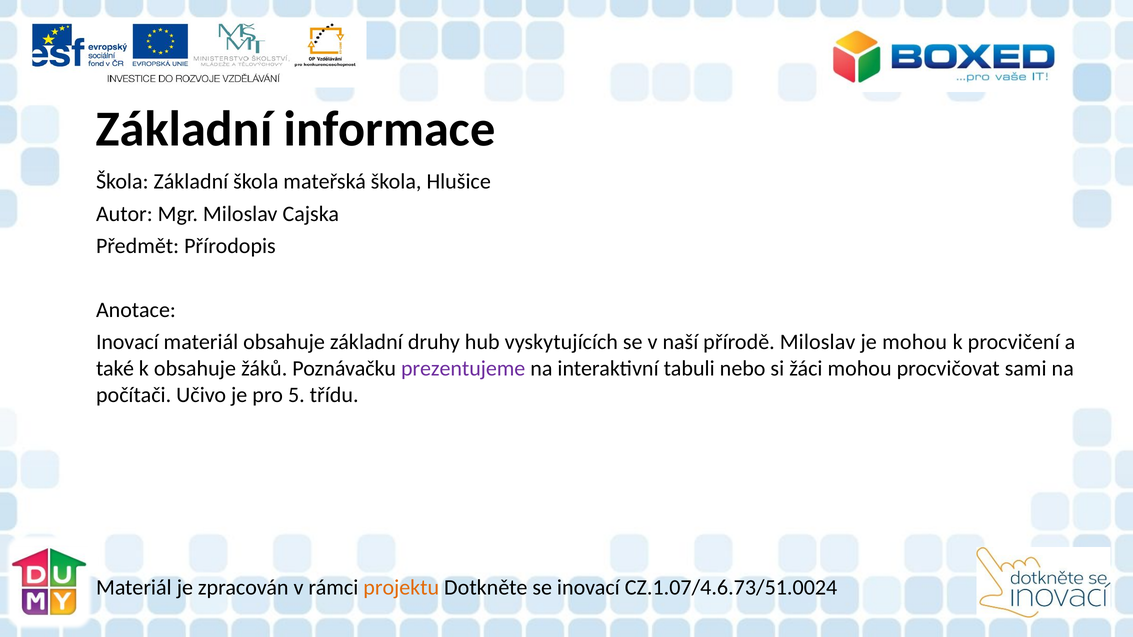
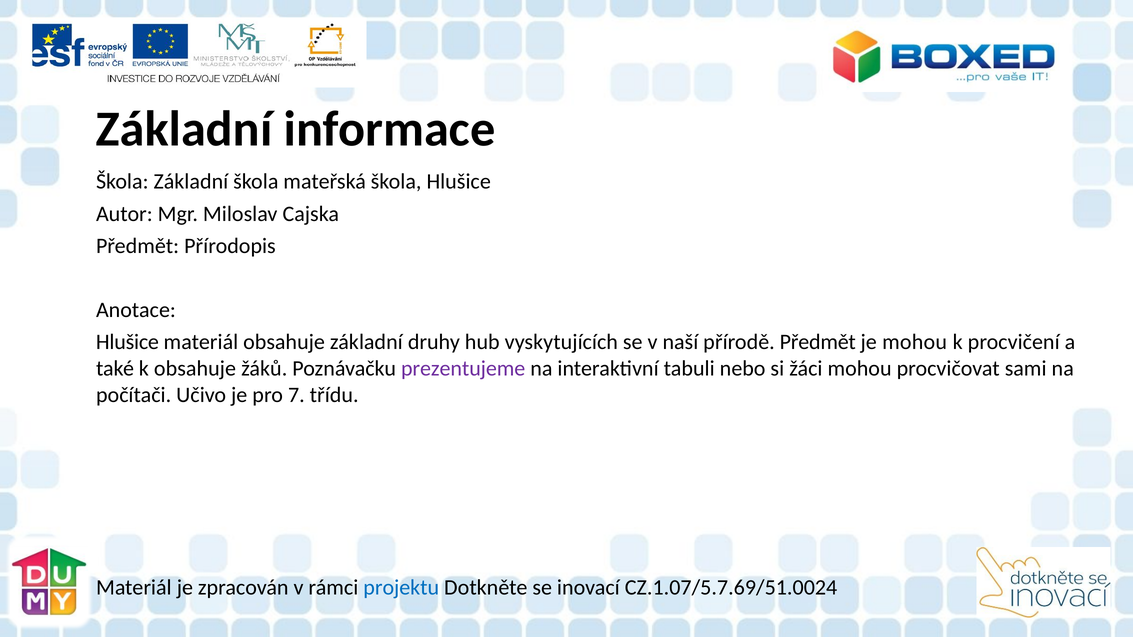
Inovací at (127, 342): Inovací -> Hlušice
přírodě Miloslav: Miloslav -> Předmět
5: 5 -> 7
projektu colour: orange -> blue
CZ.1.07/4.6.73/51.0024: CZ.1.07/4.6.73/51.0024 -> CZ.1.07/5.7.69/51.0024
